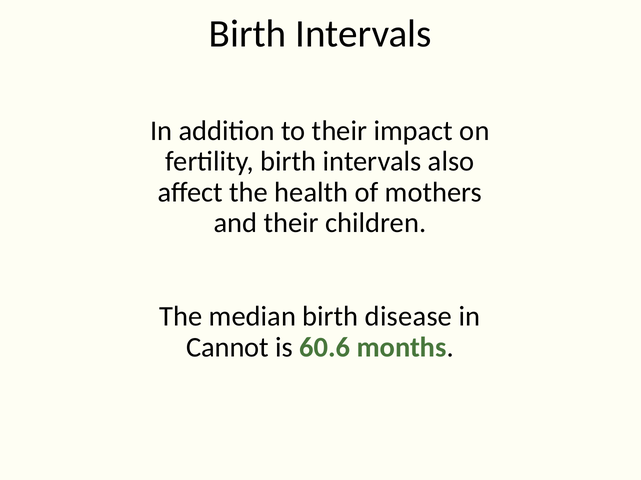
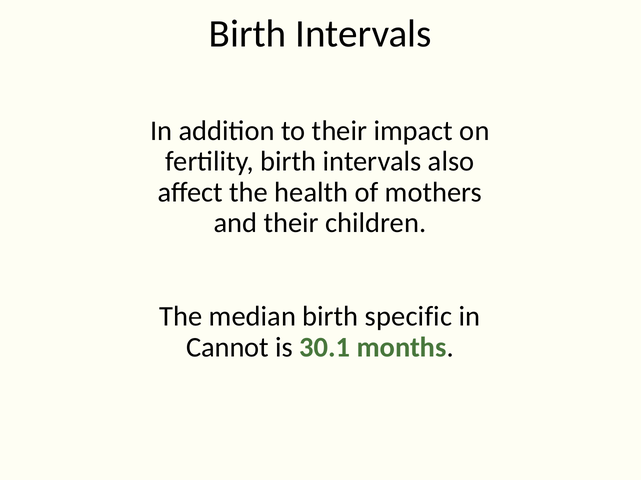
disease: disease -> specific
60.6: 60.6 -> 30.1
